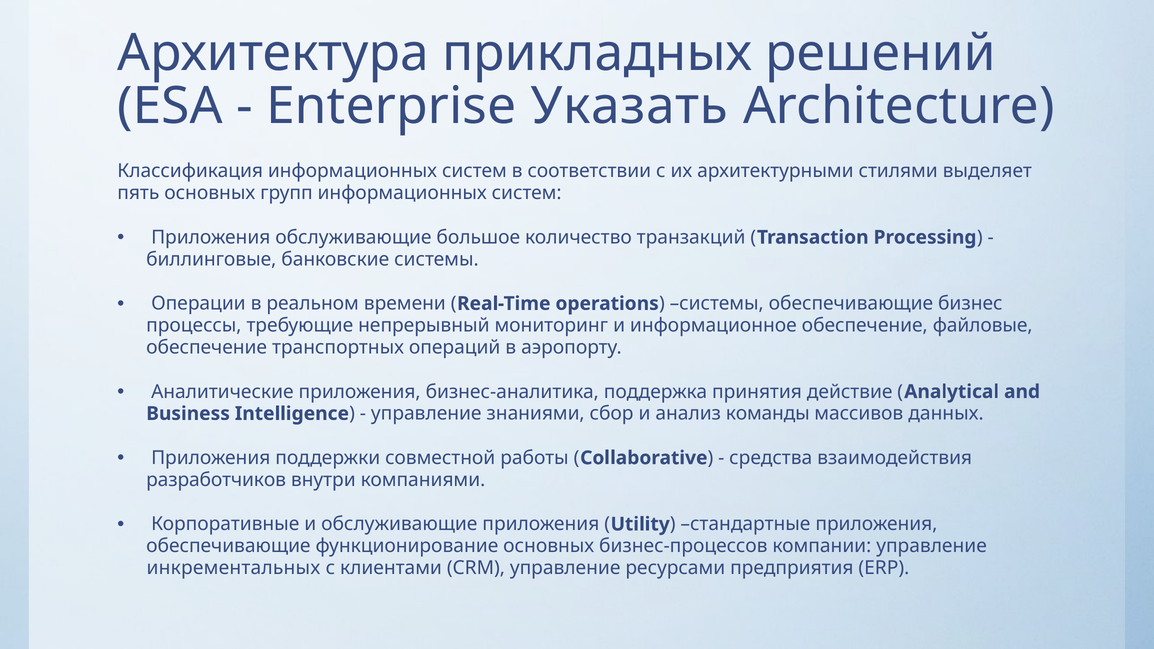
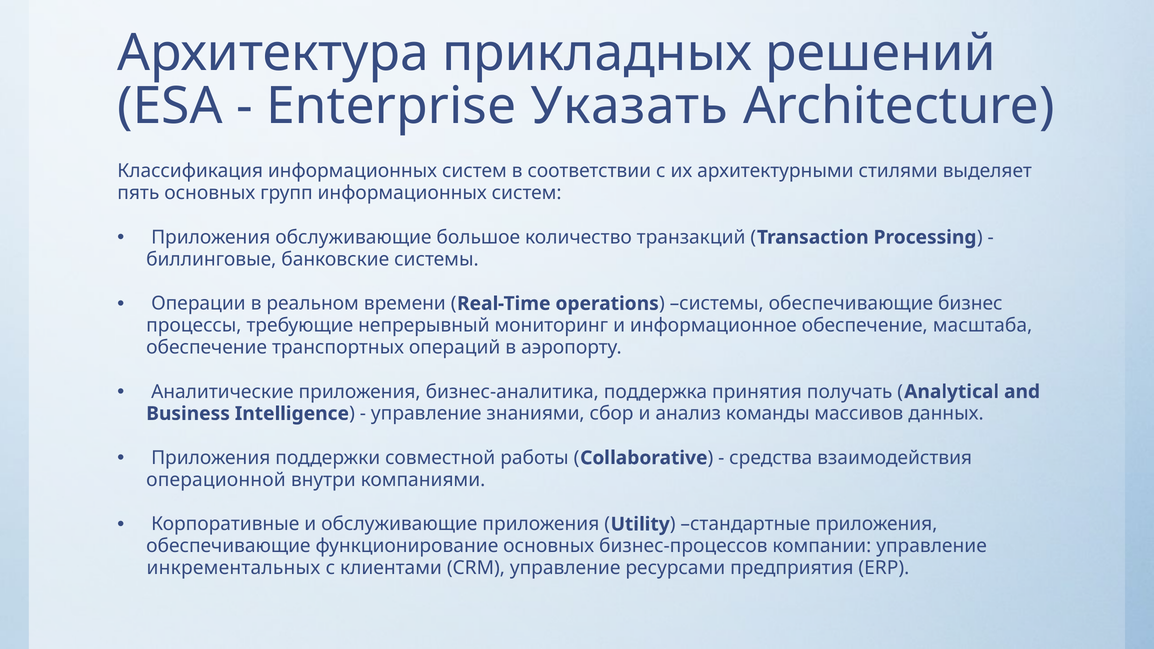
файловые: файловые -> масштаба
действие: действие -> получать
разработчиков: разработчиков -> операционной
